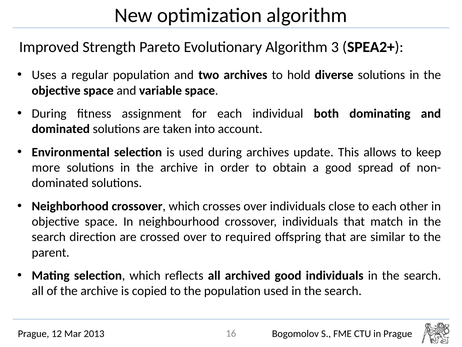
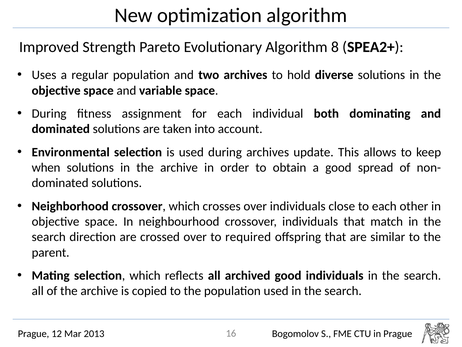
3: 3 -> 8
more: more -> when
